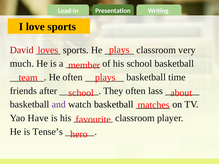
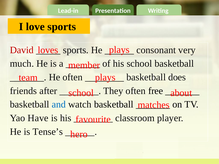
classroom at (156, 50): classroom -> consonant
time: time -> does
lass: lass -> free
and colour: purple -> blue
